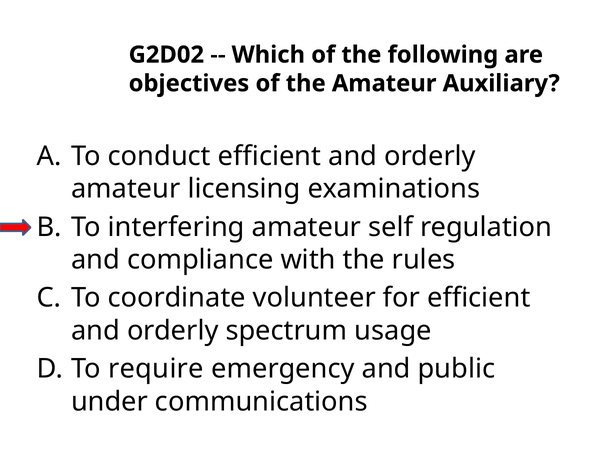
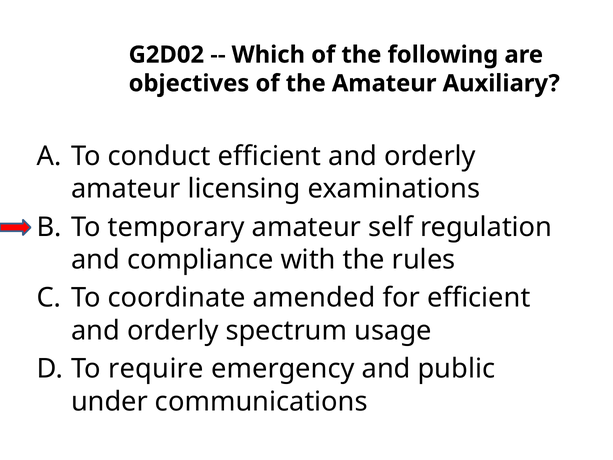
interfering: interfering -> temporary
volunteer: volunteer -> amended
